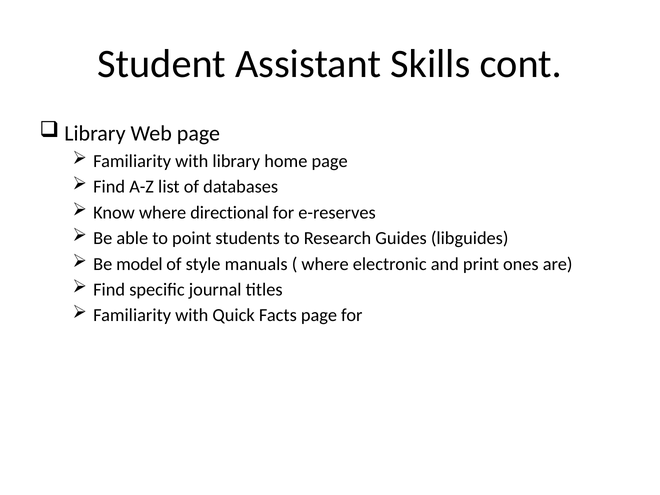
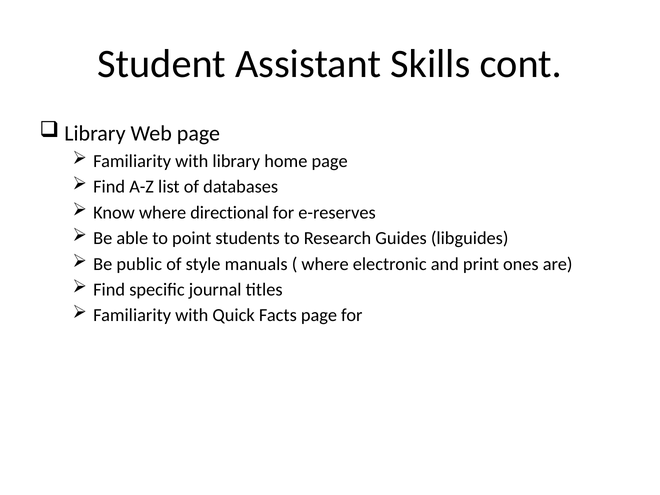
model: model -> public
